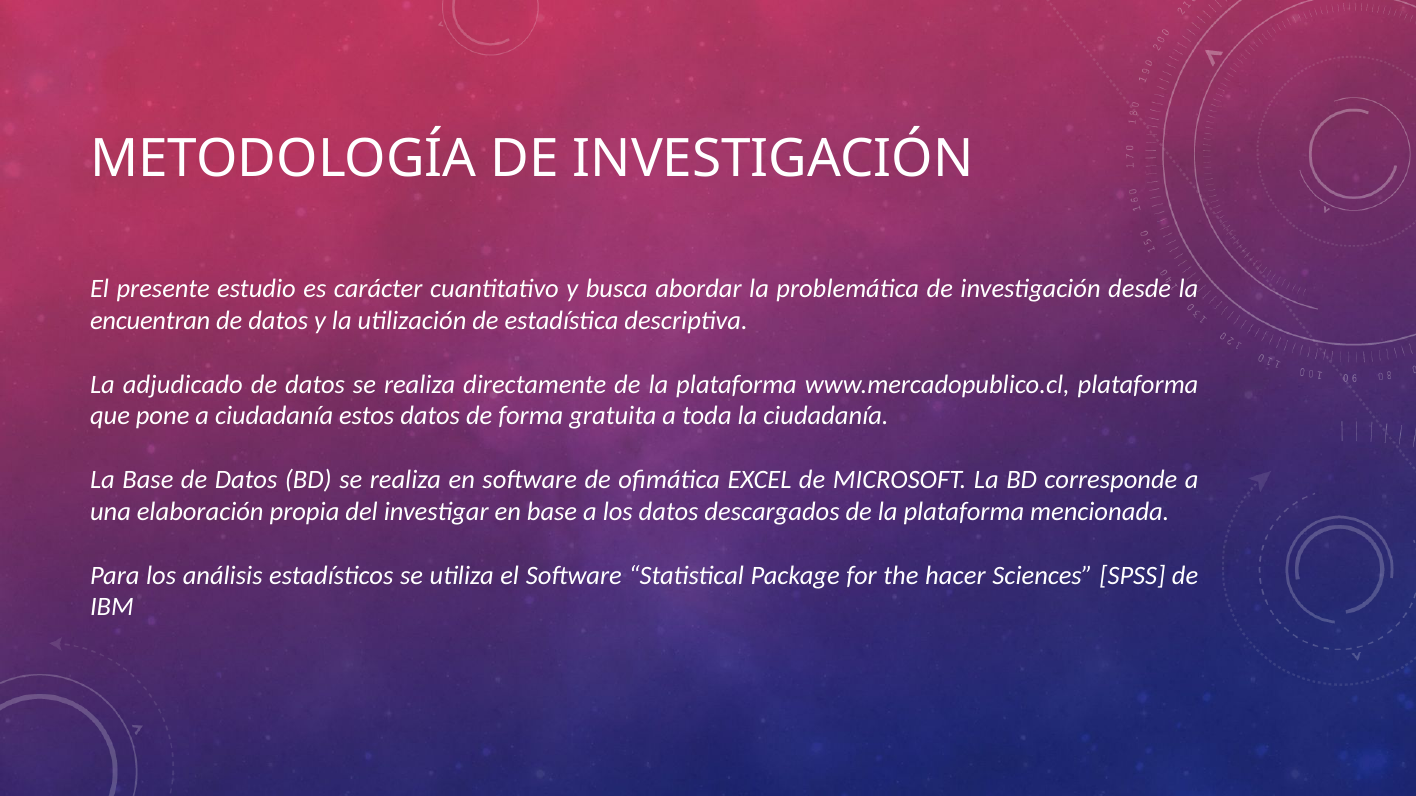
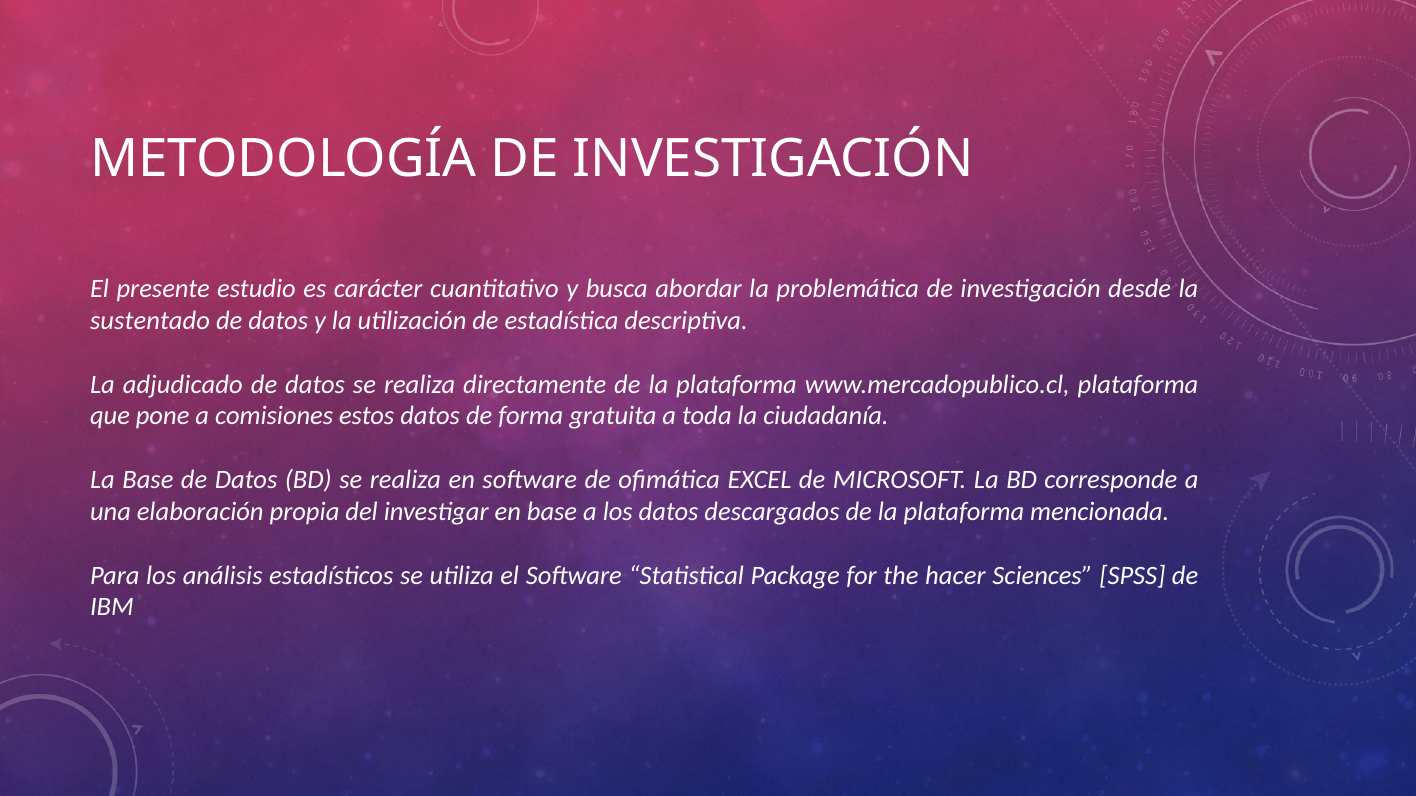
encuentran: encuentran -> sustentado
a ciudadanía: ciudadanía -> comisiones
